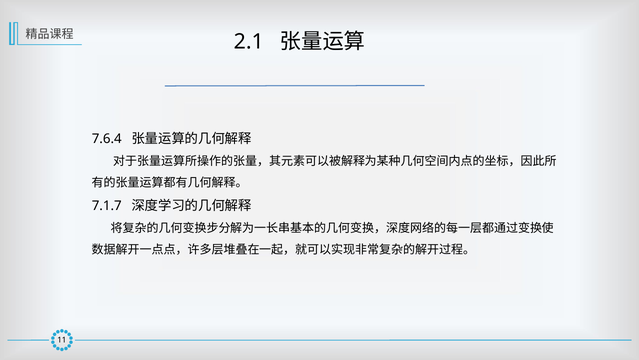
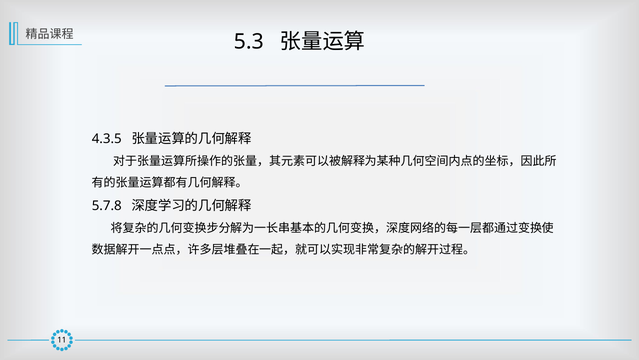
2.1: 2.1 -> 5.3
7.6.4: 7.6.4 -> 4.3.5
7.1.7: 7.1.7 -> 5.7.8
